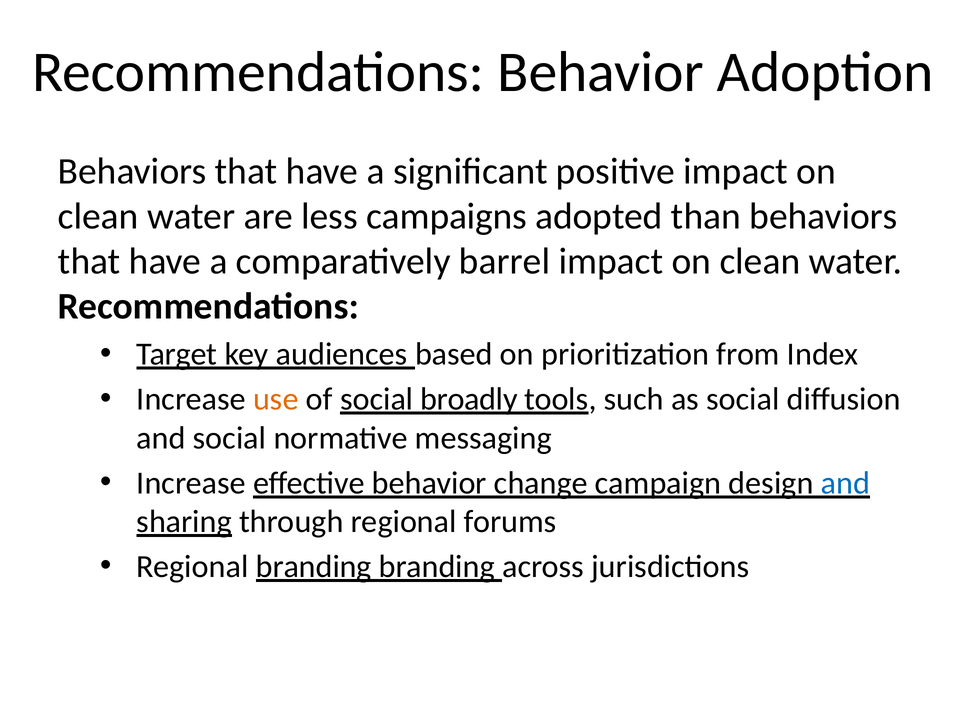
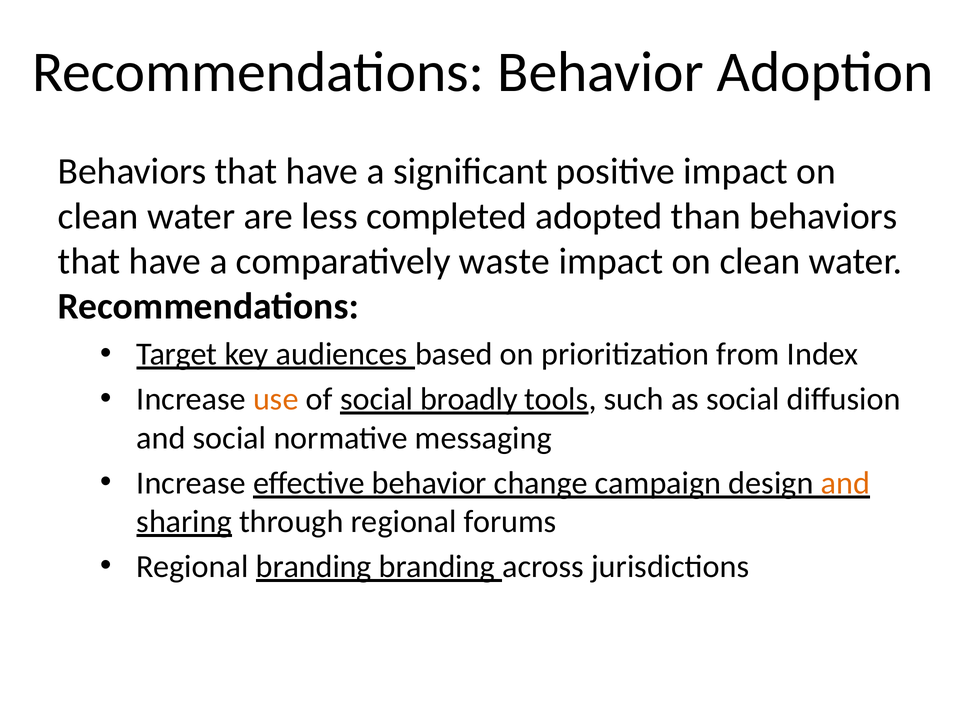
campaigns: campaigns -> completed
barrel: barrel -> waste
and at (845, 483) colour: blue -> orange
